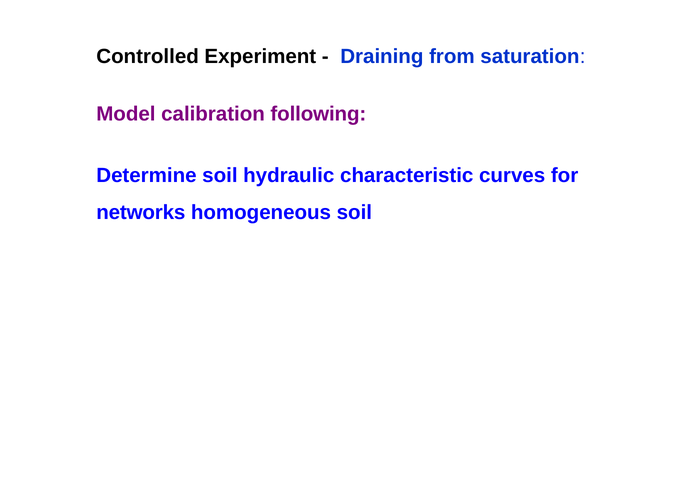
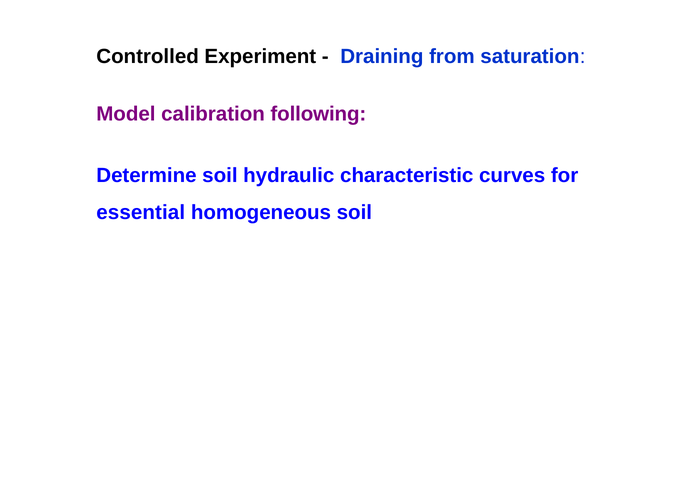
networks: networks -> essential
